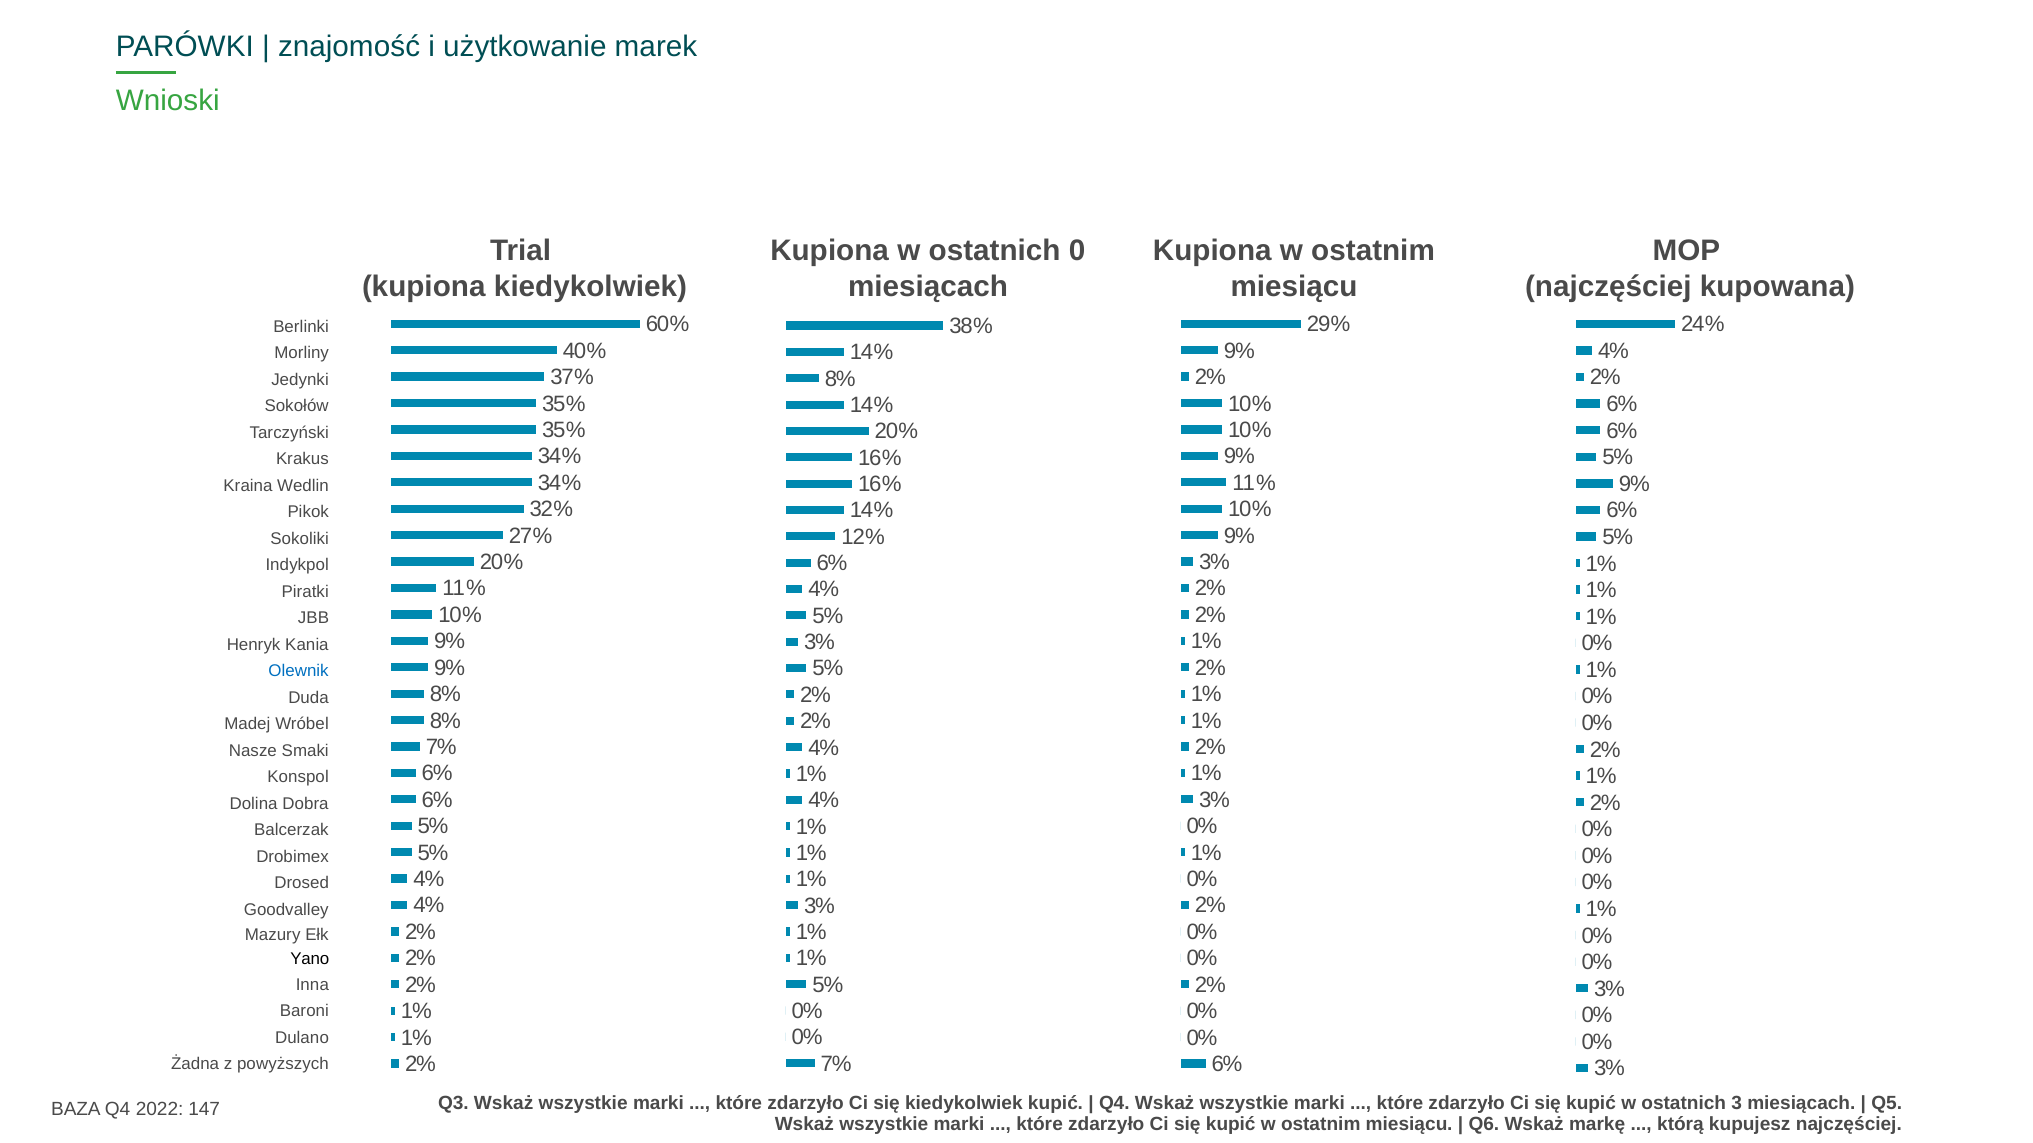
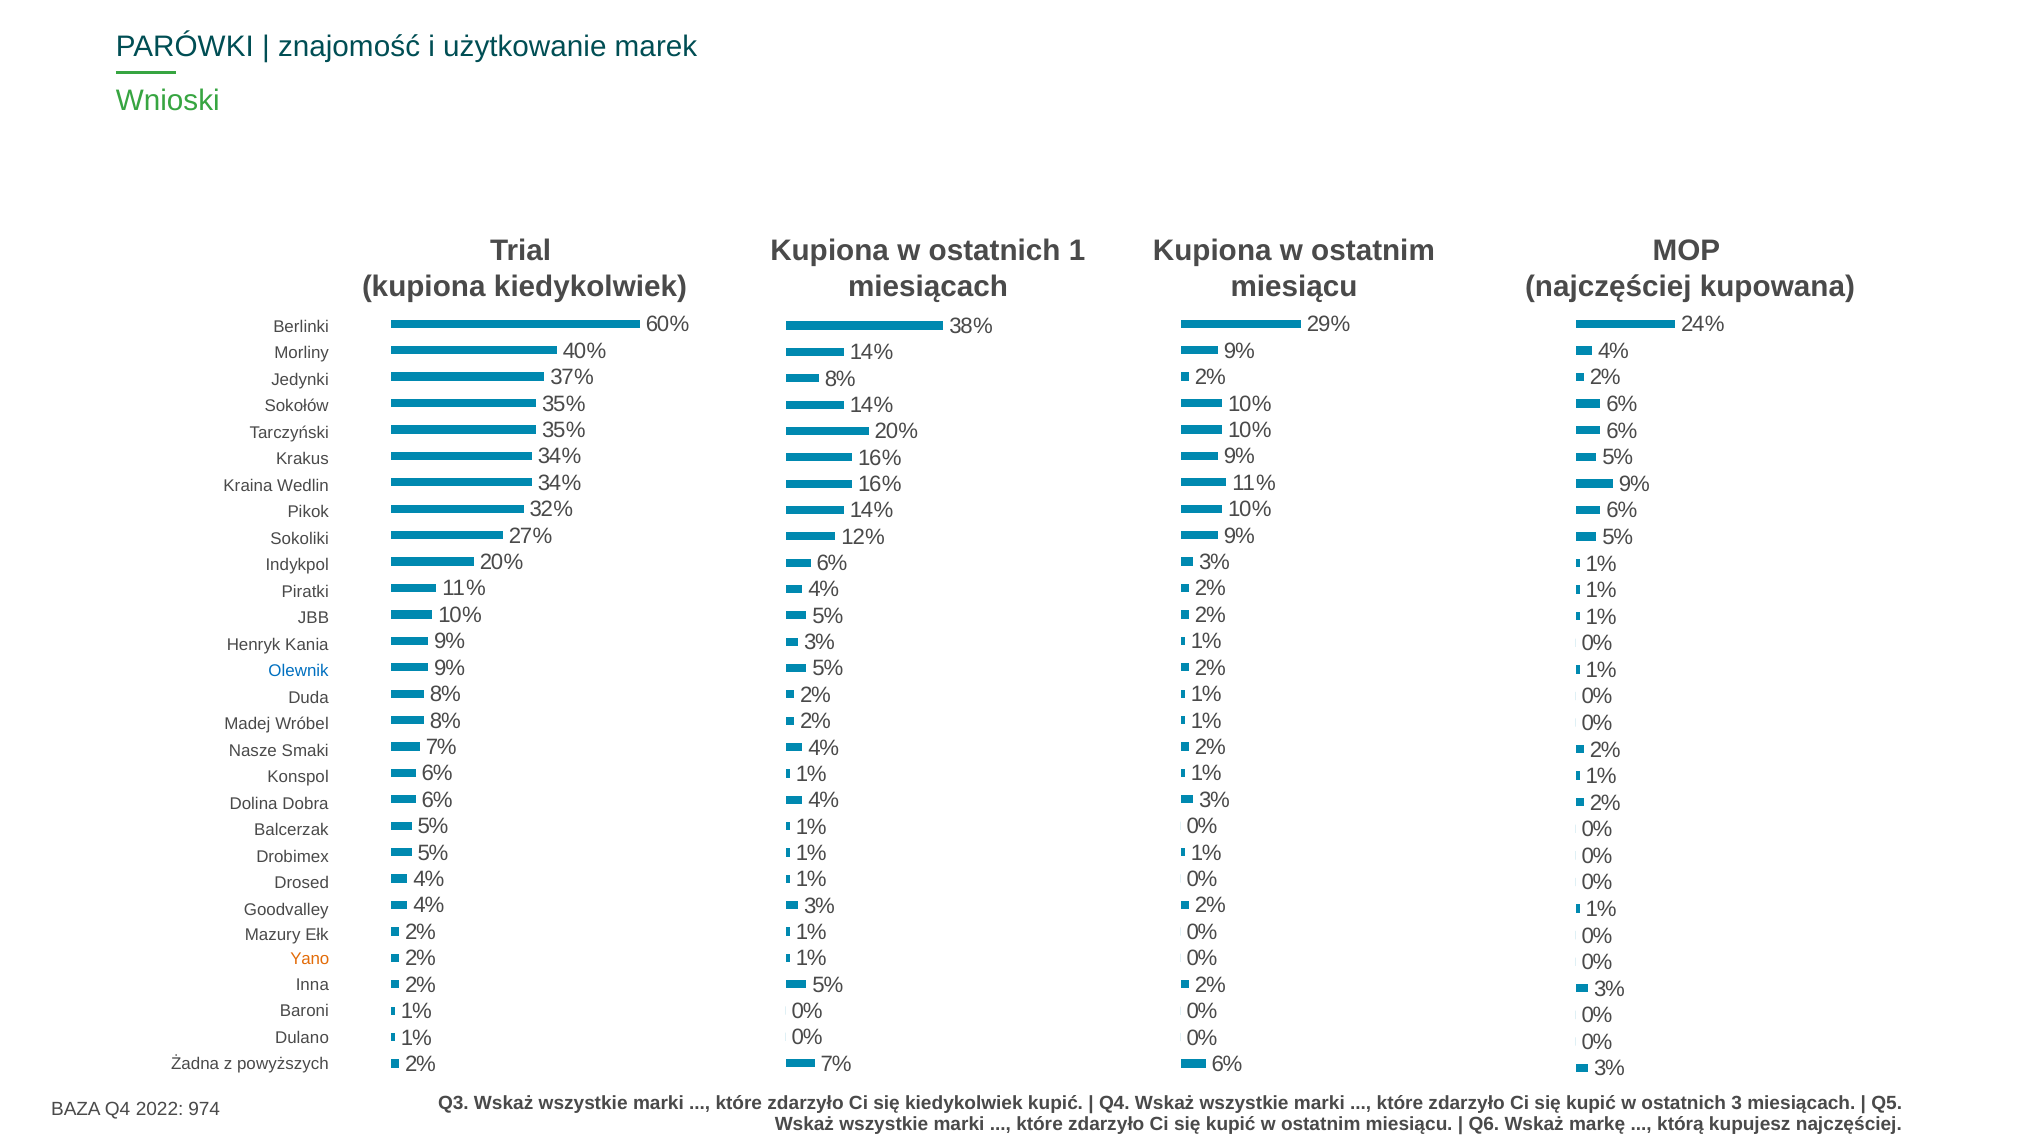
0: 0 -> 1
Yano colour: black -> orange
147: 147 -> 974
